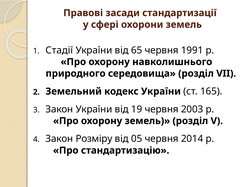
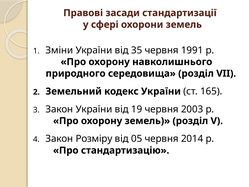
Стадії: Стадії -> Зміни
65: 65 -> 35
